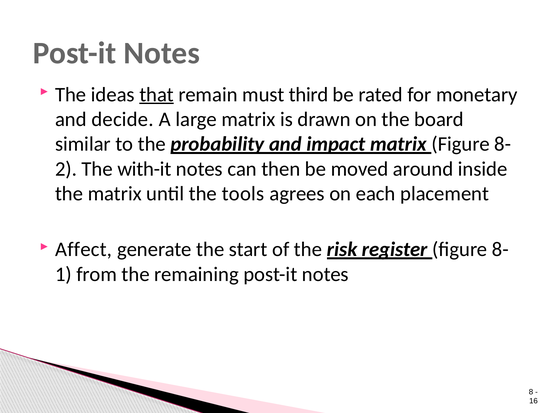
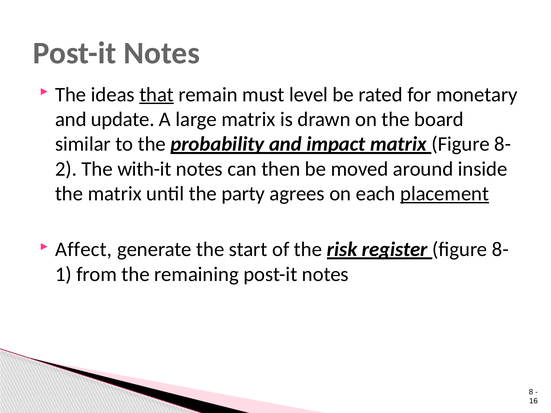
third: third -> level
decide: decide -> update
tools: tools -> party
placement underline: none -> present
